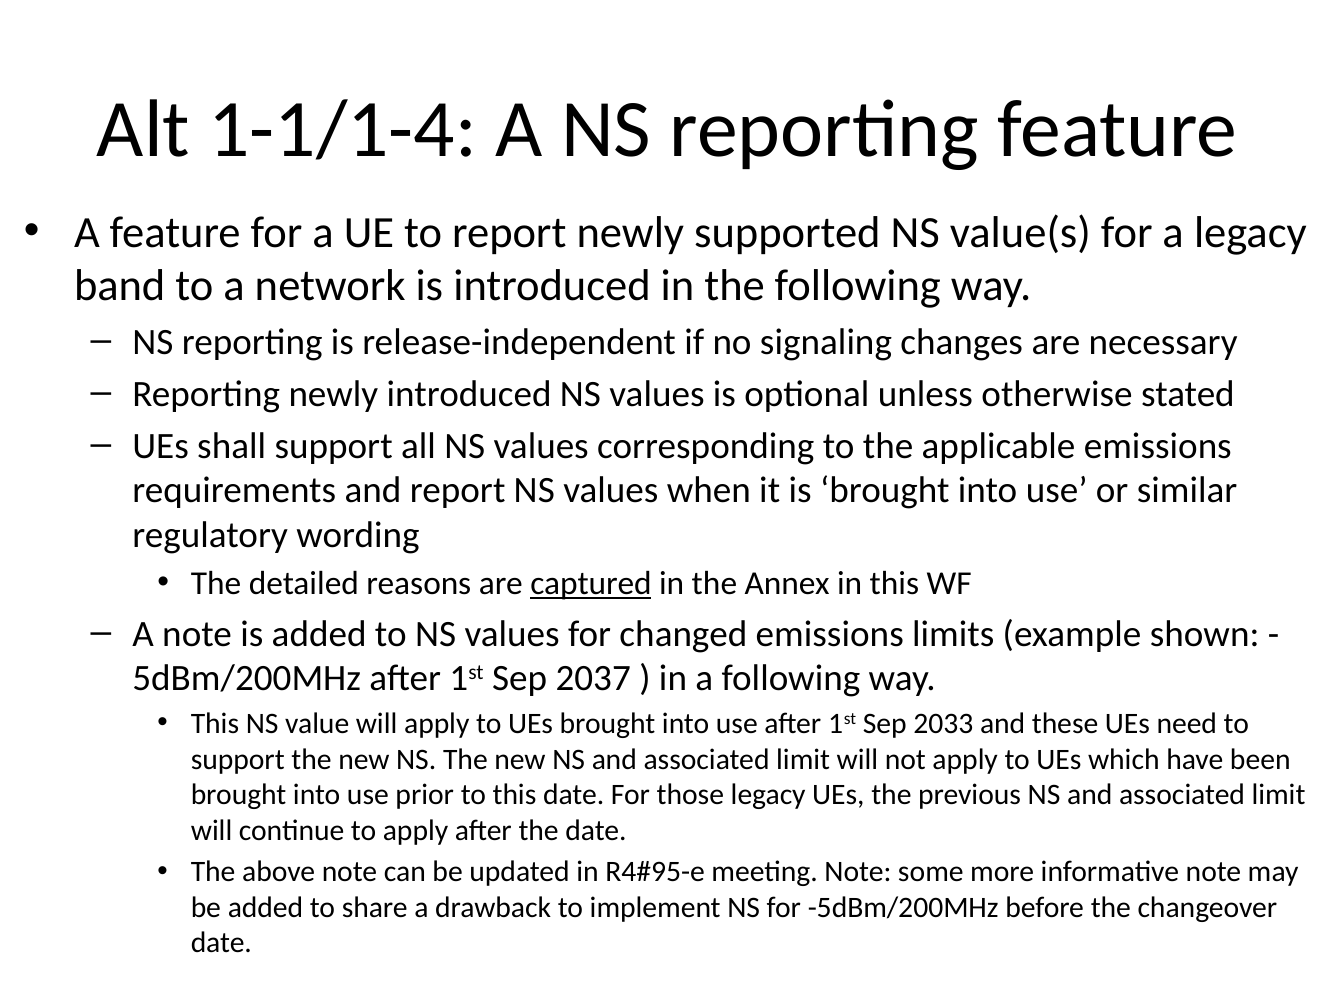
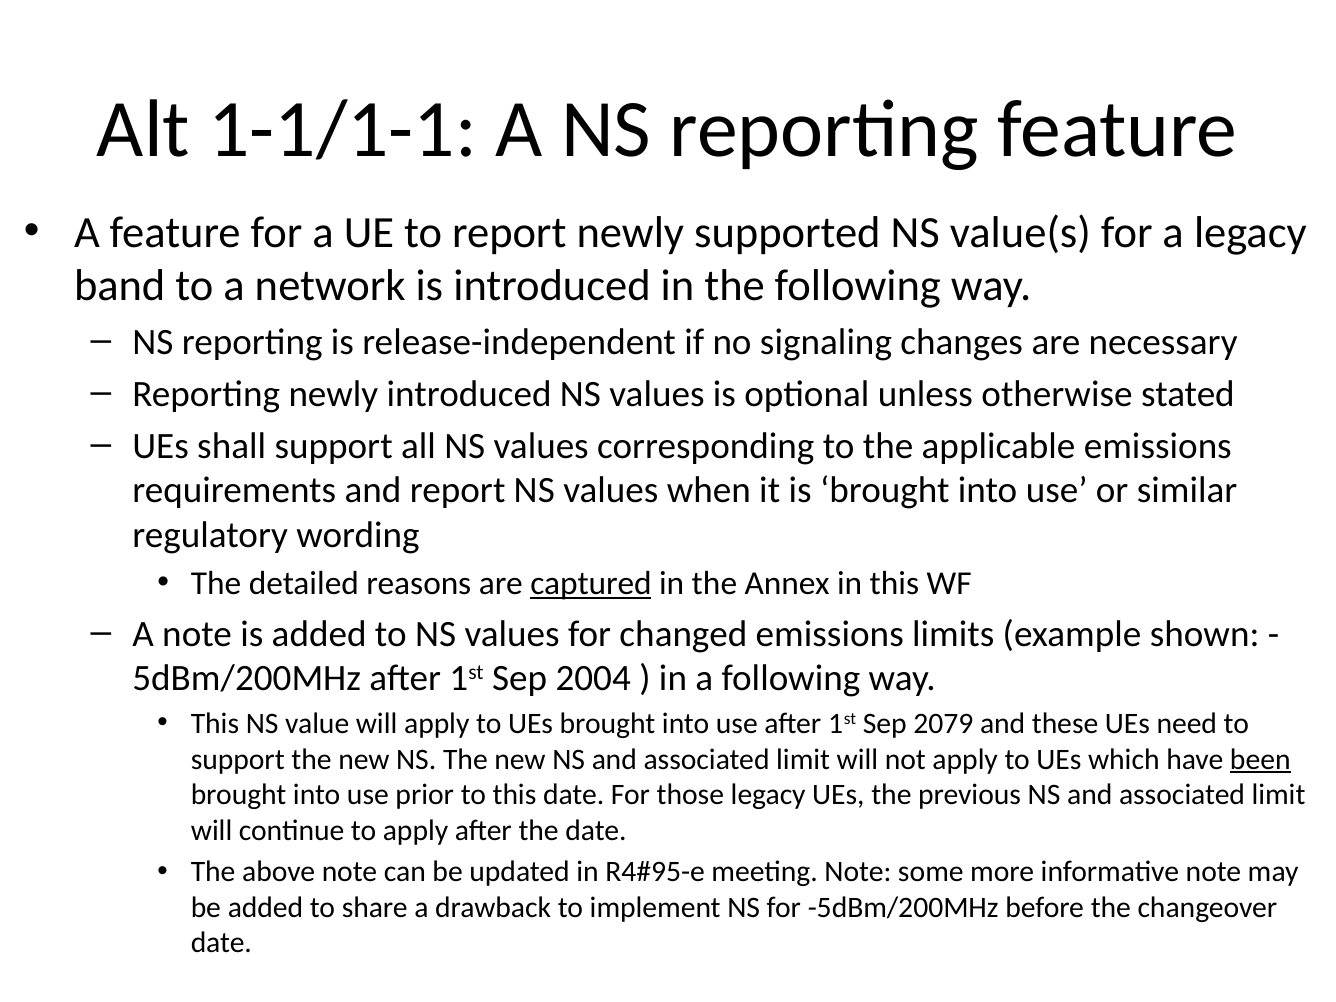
1-1/1-4: 1-1/1-4 -> 1-1/1-1
2037: 2037 -> 2004
2033: 2033 -> 2079
been underline: none -> present
